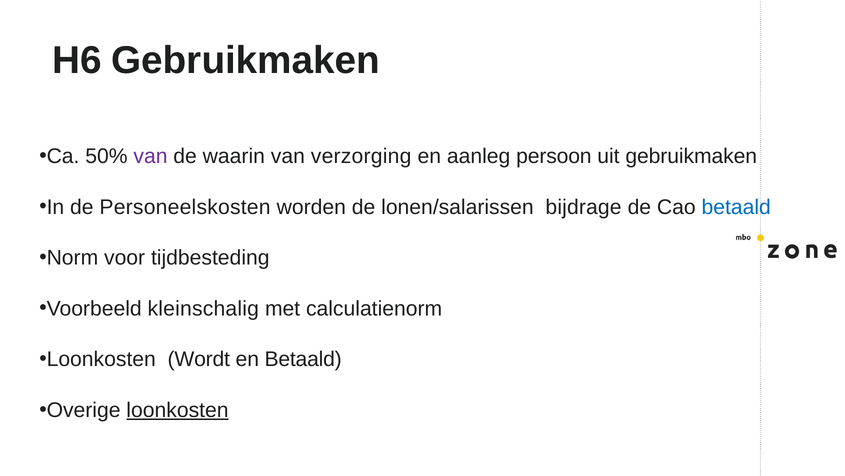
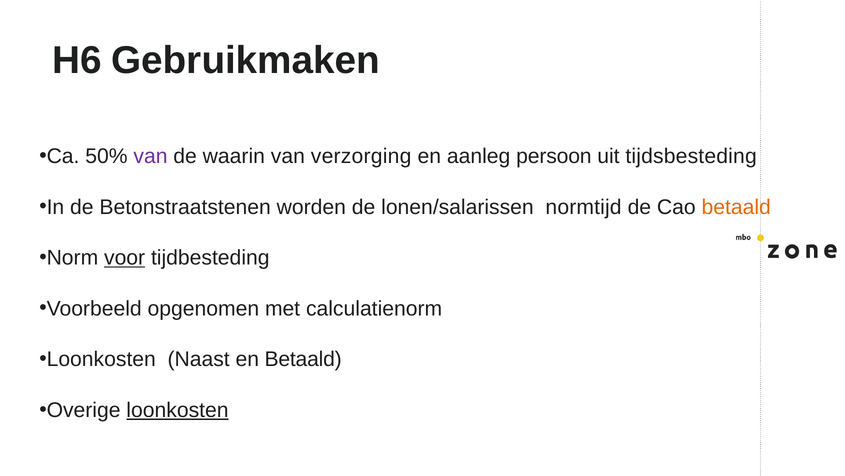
uit gebruikmaken: gebruikmaken -> tijdsbesteding
Personeelskosten: Personeelskosten -> Betonstraatstenen
bijdrage: bijdrage -> normtijd
betaald at (736, 207) colour: blue -> orange
voor underline: none -> present
kleinschalig: kleinschalig -> opgenomen
Wordt: Wordt -> Naast
